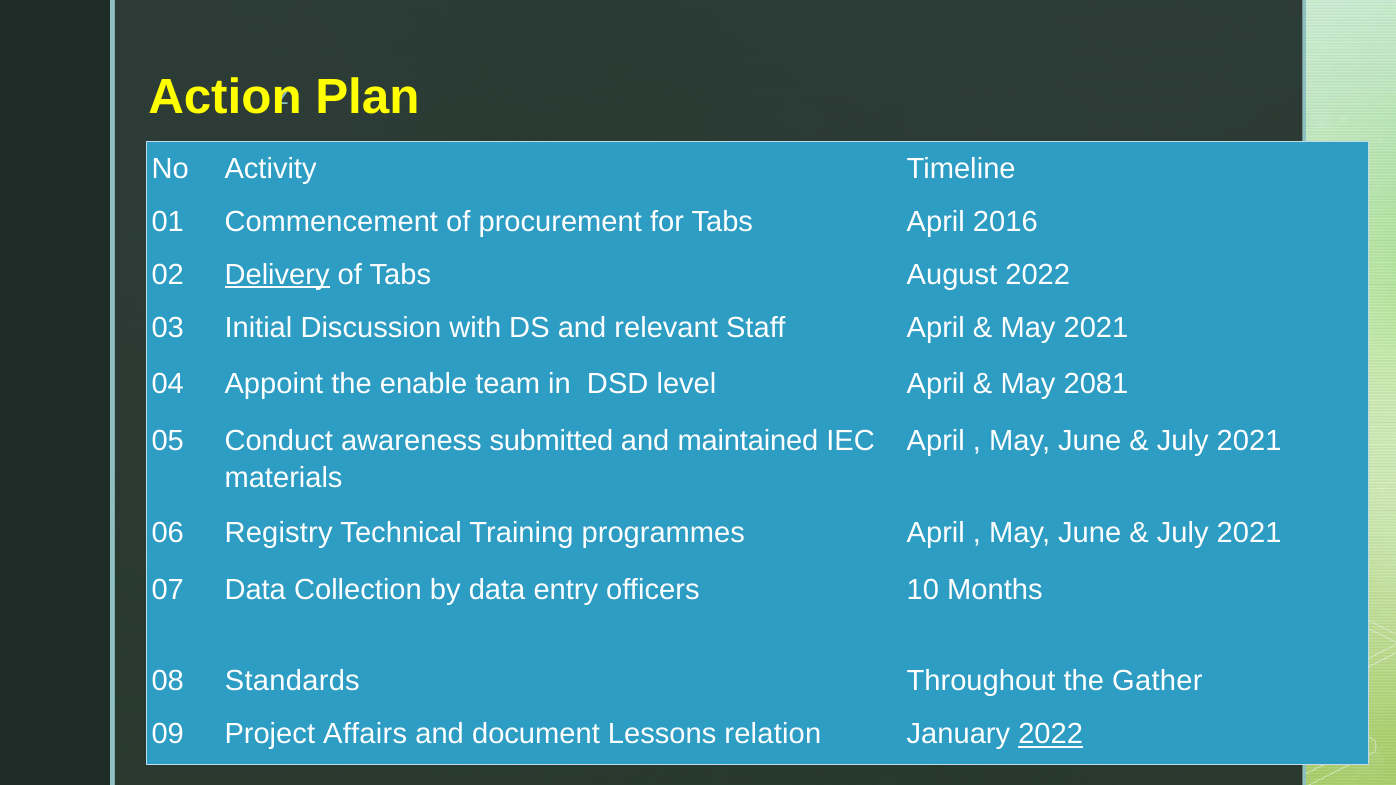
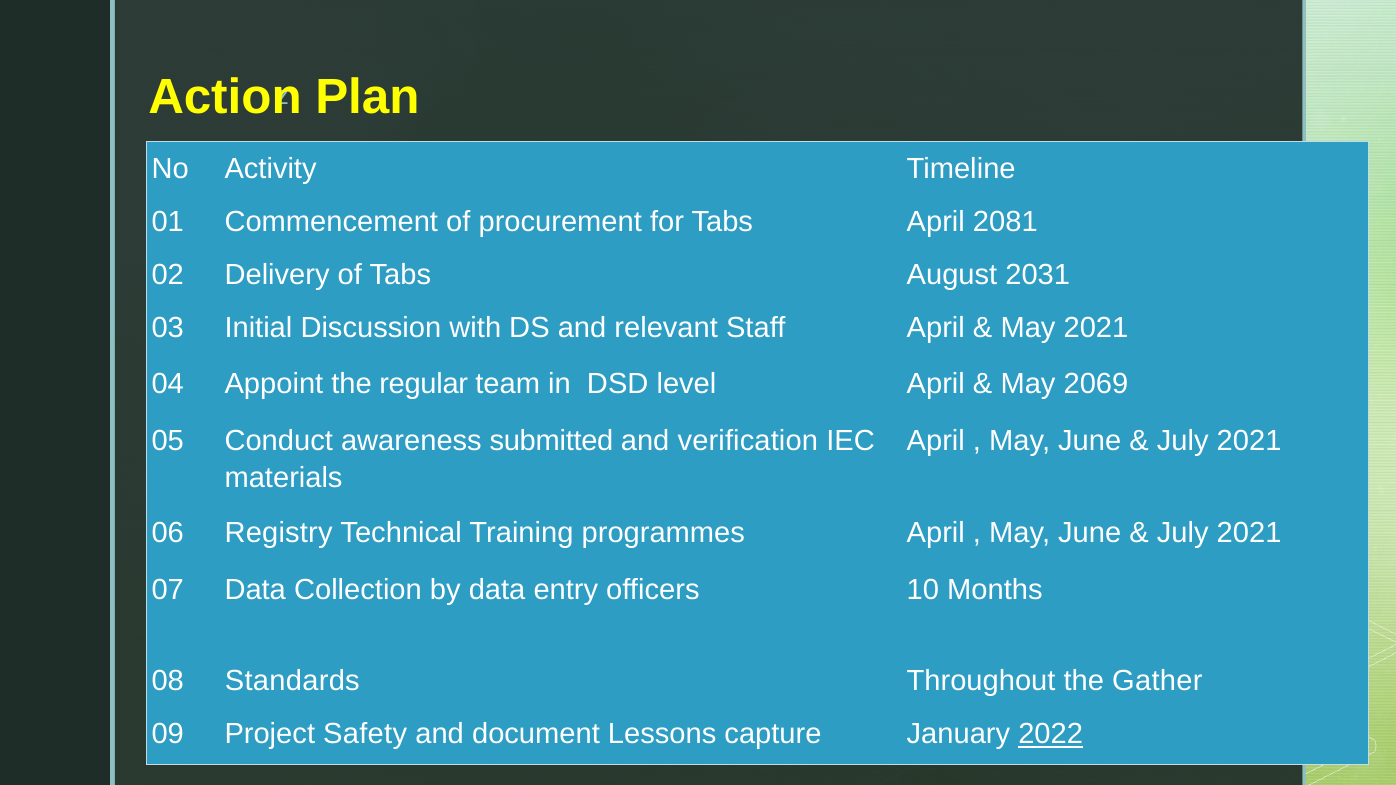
2016: 2016 -> 2081
Delivery underline: present -> none
August 2022: 2022 -> 2031
enable: enable -> regular
2081: 2081 -> 2069
maintained: maintained -> verification
Affairs: Affairs -> Safety
relation: relation -> capture
